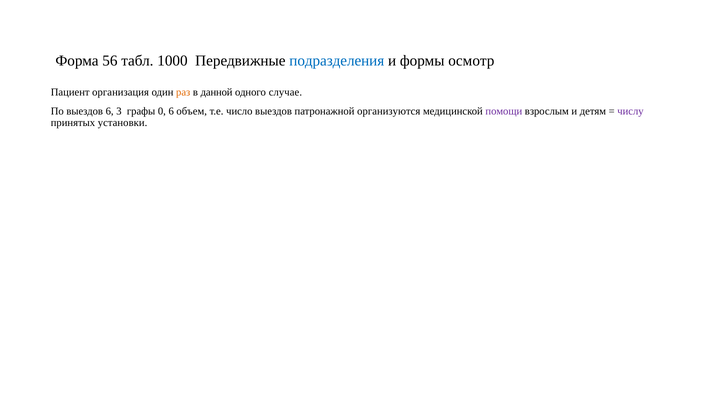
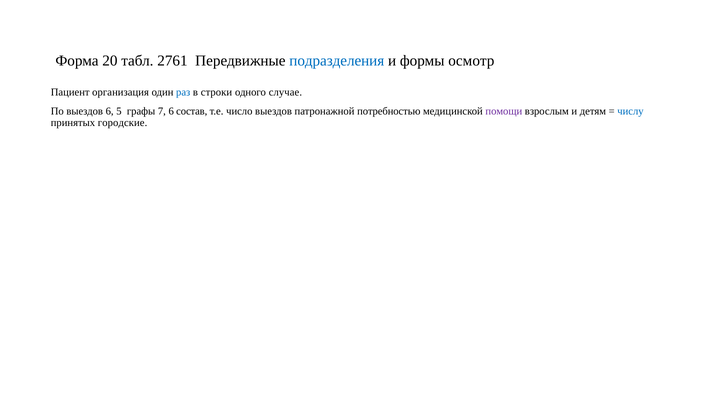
56: 56 -> 20
1000: 1000 -> 2761
раз colour: orange -> blue
данной: данной -> строки
3: 3 -> 5
0: 0 -> 7
объем: объем -> состав
организуются: организуются -> потребностью
числу colour: purple -> blue
установки: установки -> городские
